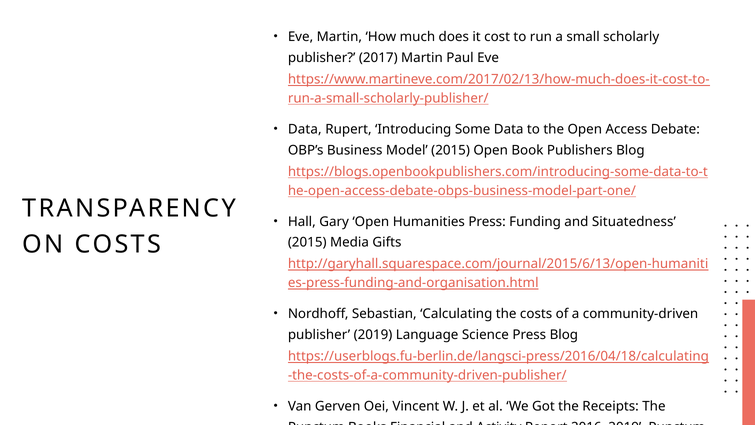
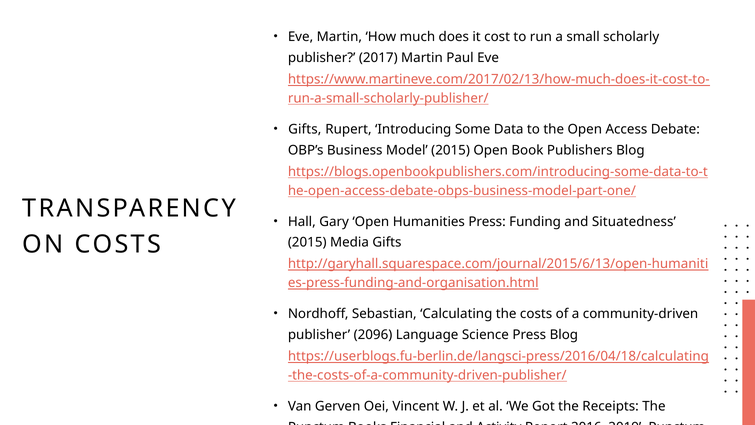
Data at (305, 129): Data -> Gifts
2019: 2019 -> 2096
